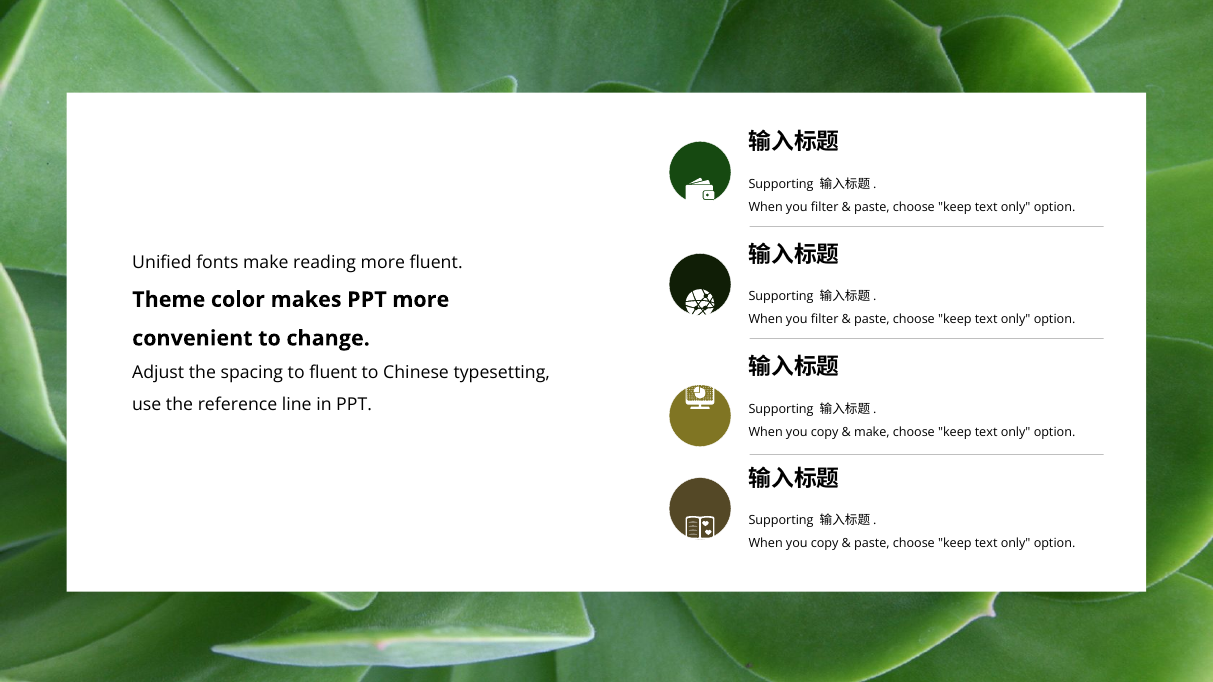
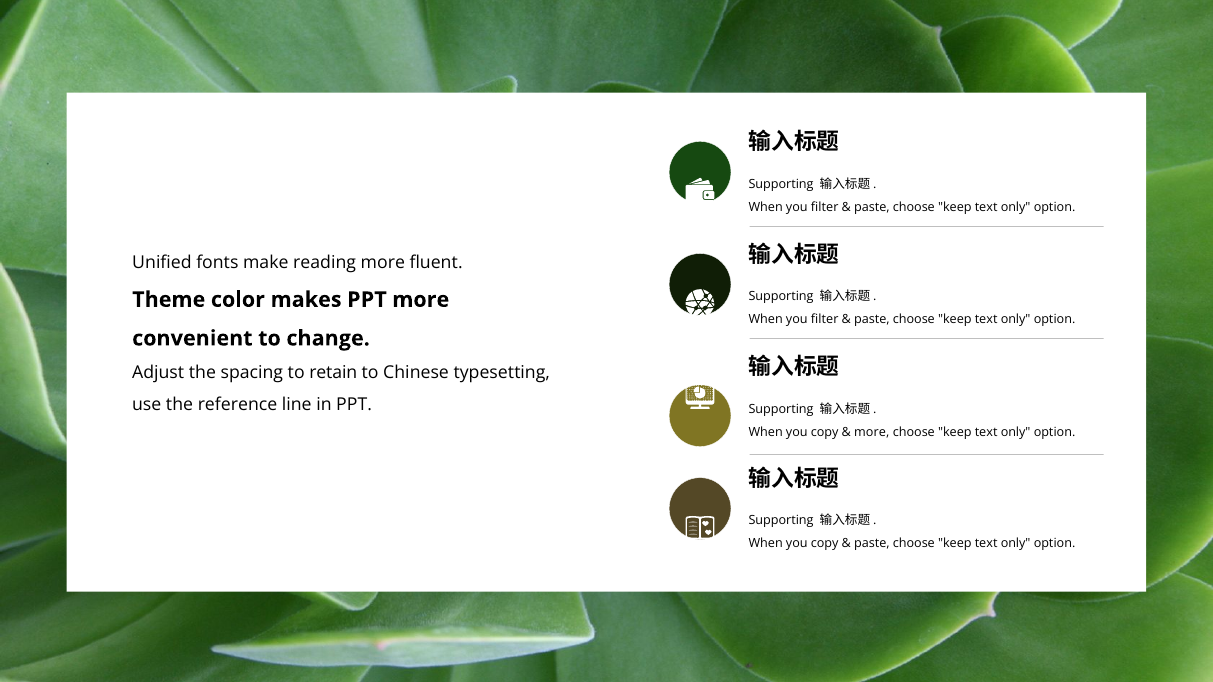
to fluent: fluent -> retain
make at (872, 432): make -> more
